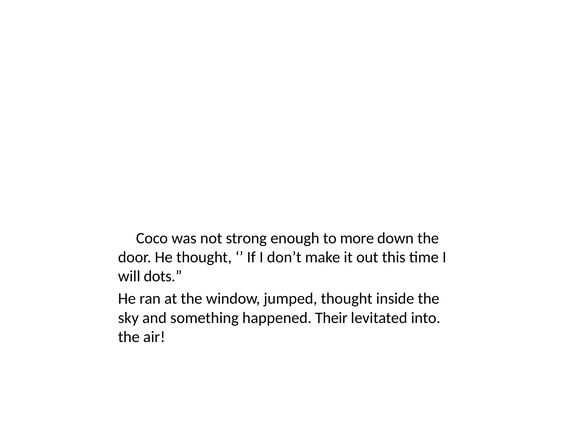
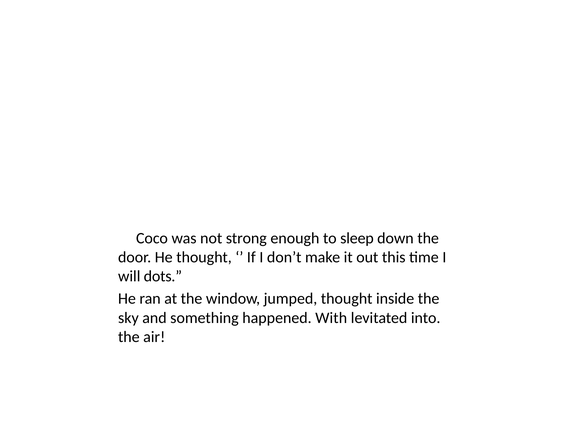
more: more -> sleep
Their: Their -> With
